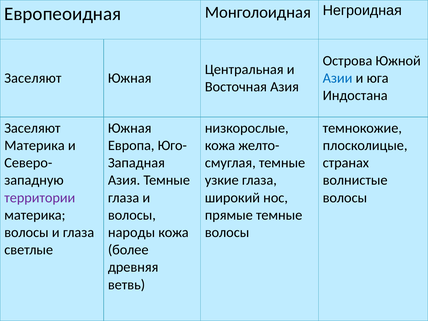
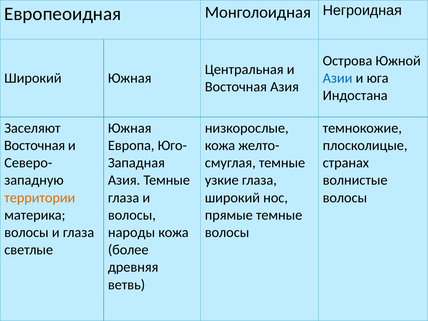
Заселяют at (33, 78): Заселяют -> Широкий
Материка at (35, 145): Материка -> Восточная
территории colour: purple -> orange
